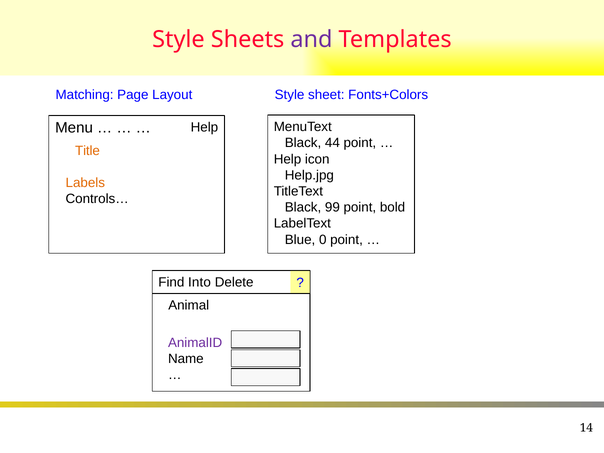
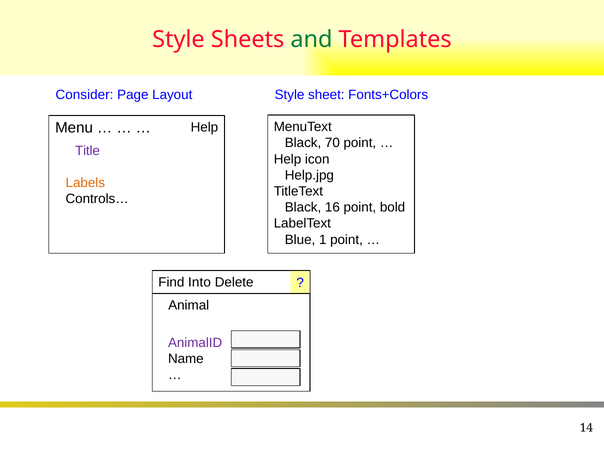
and colour: purple -> green
Matching: Matching -> Consider
44: 44 -> 70
Title colour: orange -> purple
99: 99 -> 16
0: 0 -> 1
